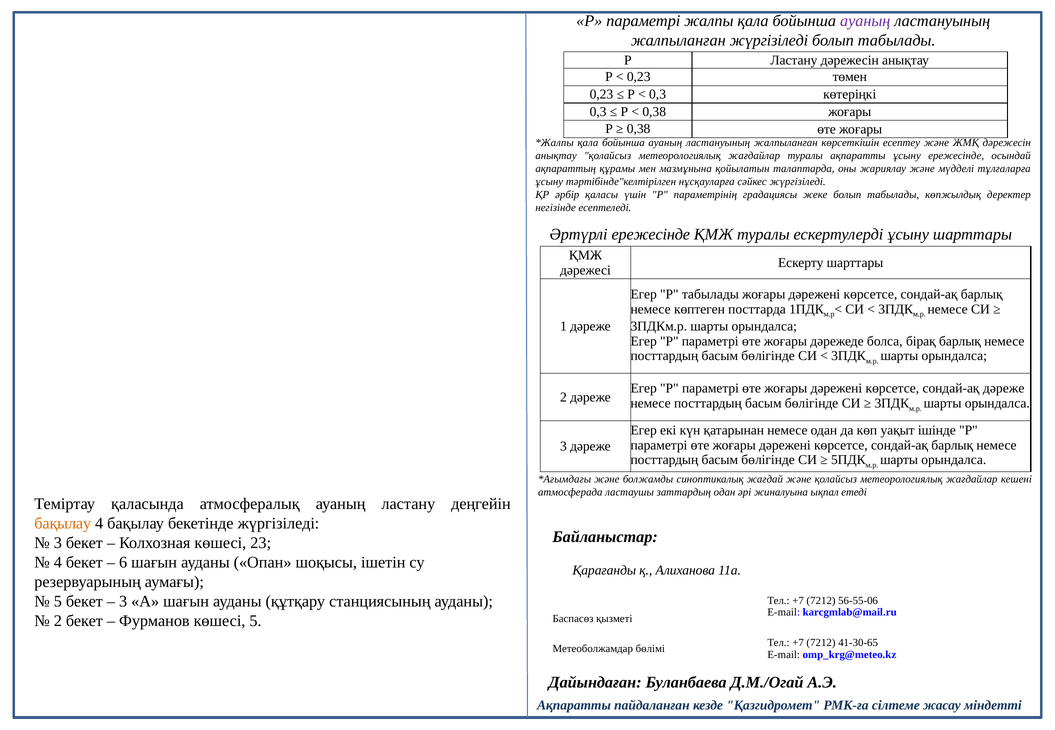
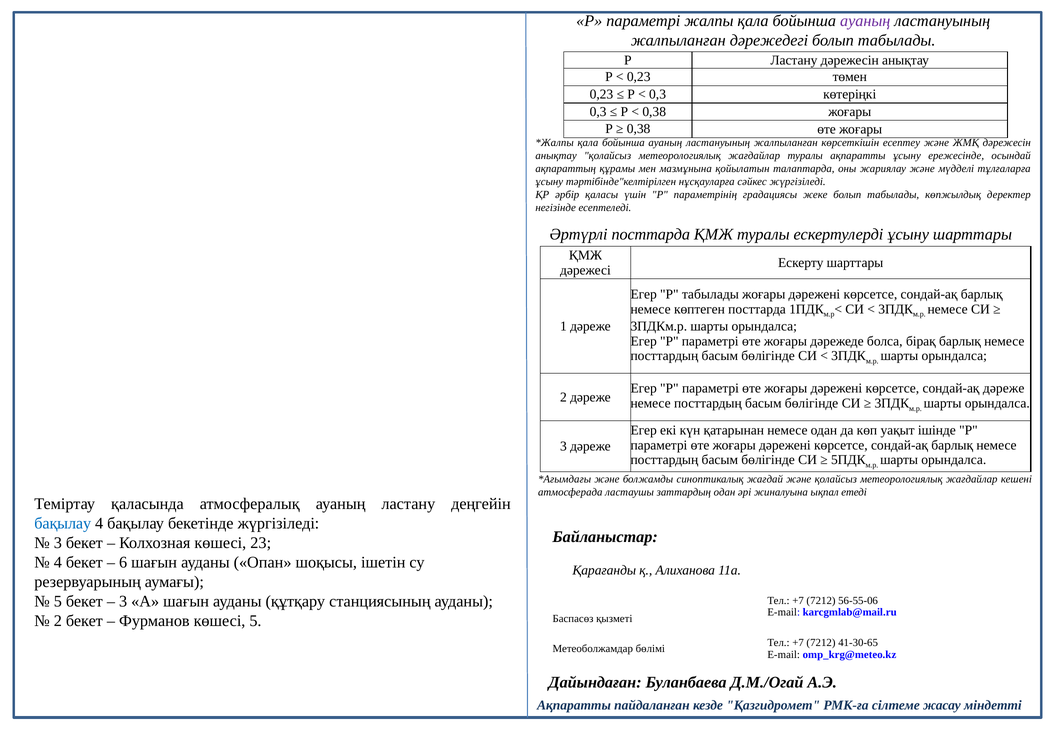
жалпыланған жүргізіледі: жүргізіледі -> дәрежедегі
Әртүрлі ережесінде: ережесінде -> посттарда
бақылау at (63, 524) colour: orange -> blue
